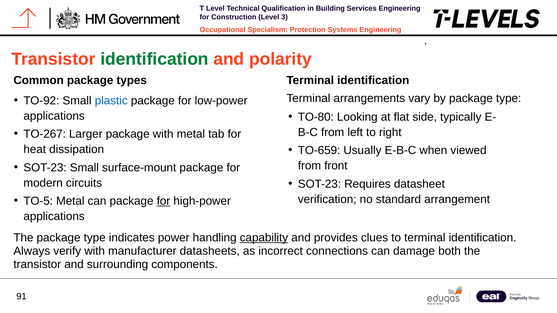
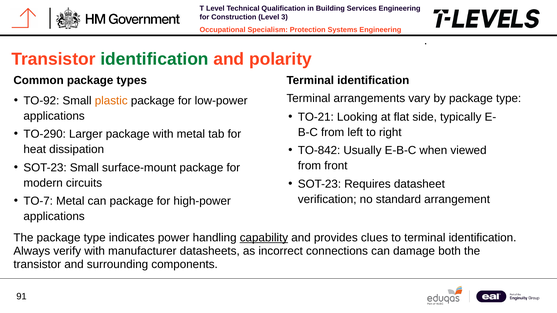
plastic colour: blue -> orange
TO-80: TO-80 -> TO-21
TO-267: TO-267 -> TO-290
TO-659: TO-659 -> TO-842
TO-5: TO-5 -> TO-7
for at (163, 201) underline: present -> none
